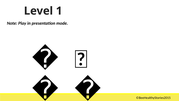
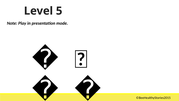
1: 1 -> 5
